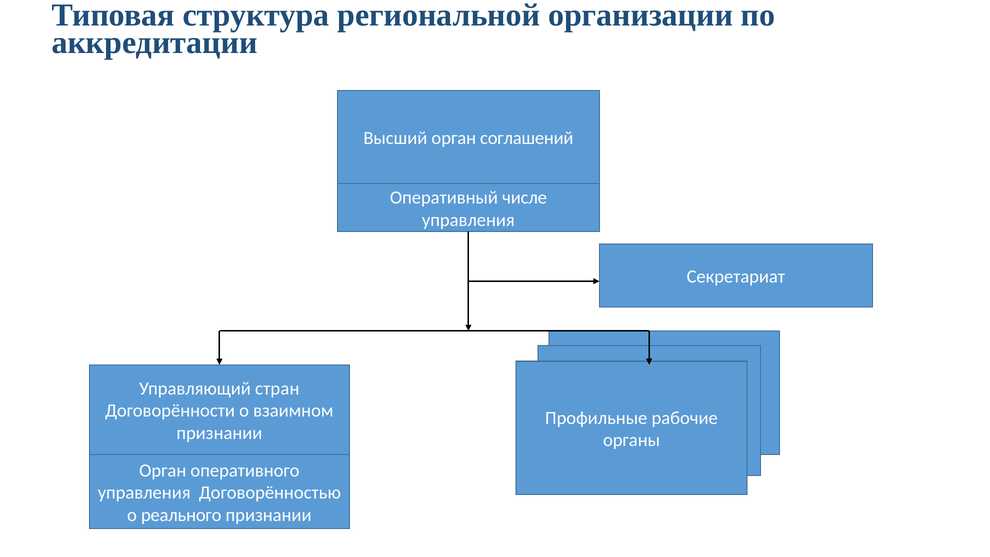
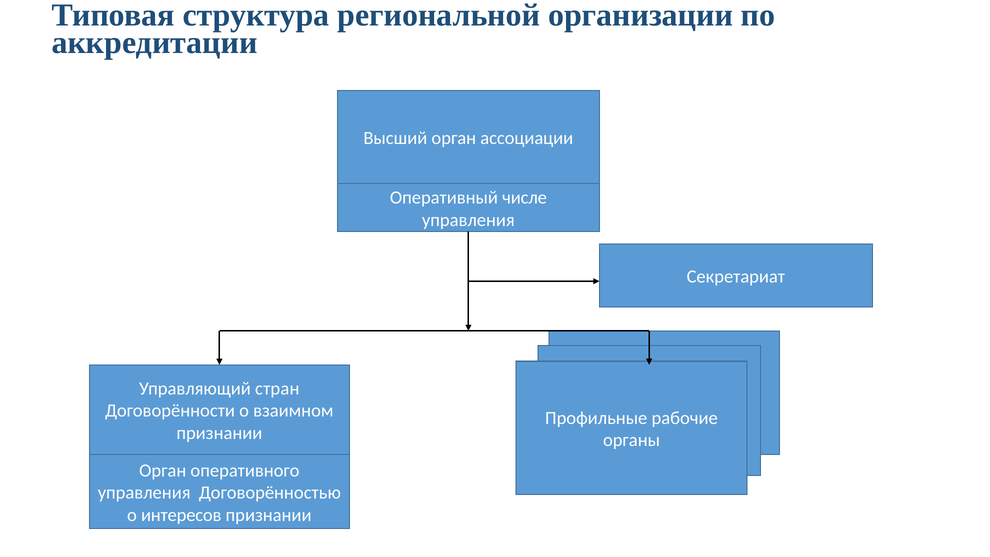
соглашений: соглашений -> ассоциации
реального: реального -> интересов
